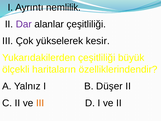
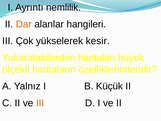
Dar colour: purple -> orange
alanlar çeşitliliği: çeşitliliği -> hangileri
Yukarıdakilerden çeşitliliği: çeşitliliği -> haritaları
Düşer: Düşer -> Küçük
